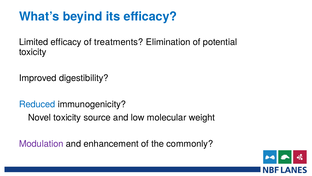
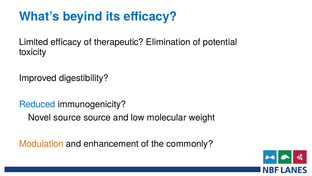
treatments: treatments -> therapeutic
Novel toxicity: toxicity -> source
Modulation colour: purple -> orange
